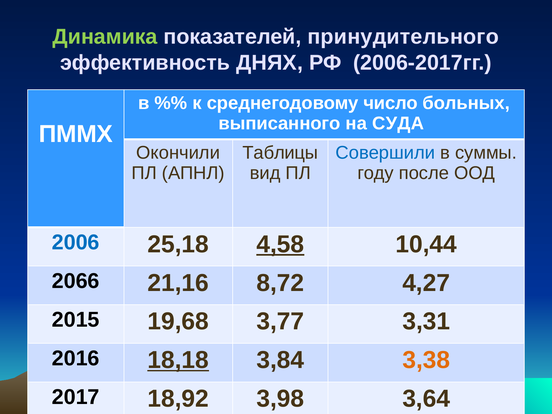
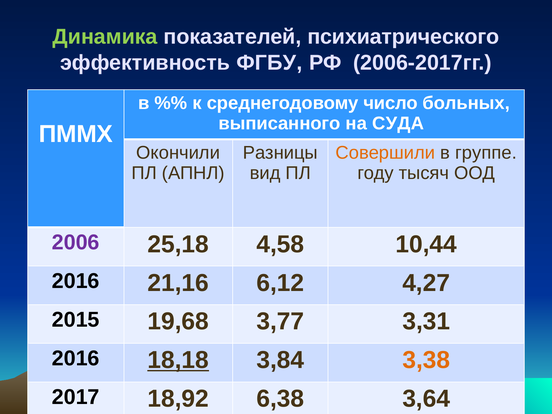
принудительного: принудительного -> психиатрического
ДНЯХ: ДНЯХ -> ФГБУ
Таблицы: Таблицы -> Разницы
Совершили colour: blue -> orange
суммы: суммы -> группе
после: после -> тысяч
2006 colour: blue -> purple
4,58 underline: present -> none
2066 at (76, 281): 2066 -> 2016
8,72: 8,72 -> 6,12
3,98: 3,98 -> 6,38
